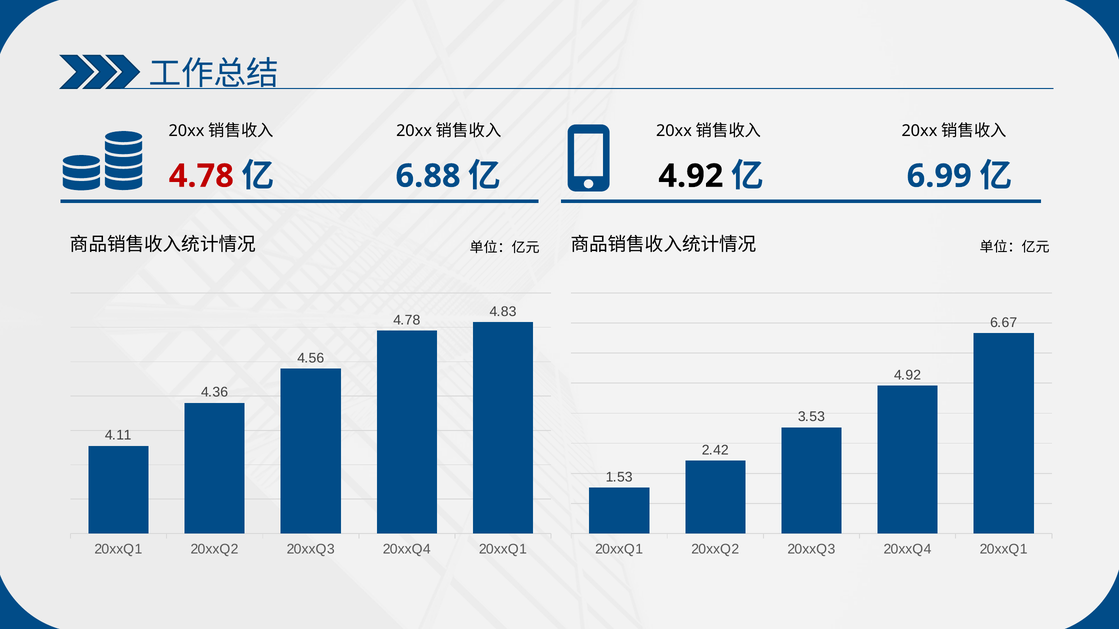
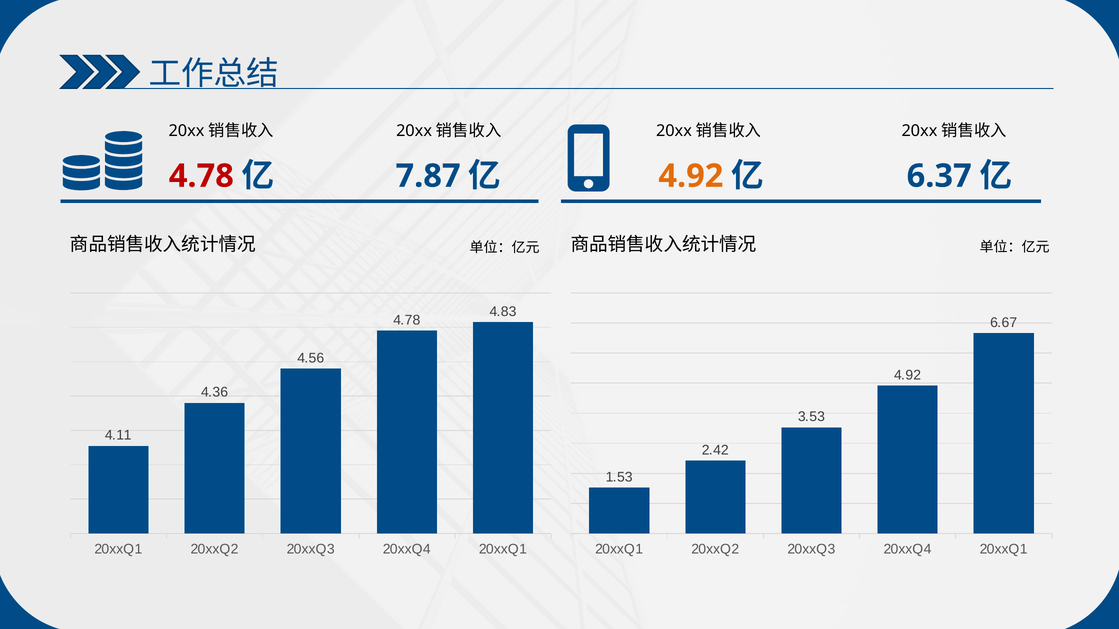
6.88: 6.88 -> 7.87
4.92 at (691, 176) colour: black -> orange
6.99: 6.99 -> 6.37
